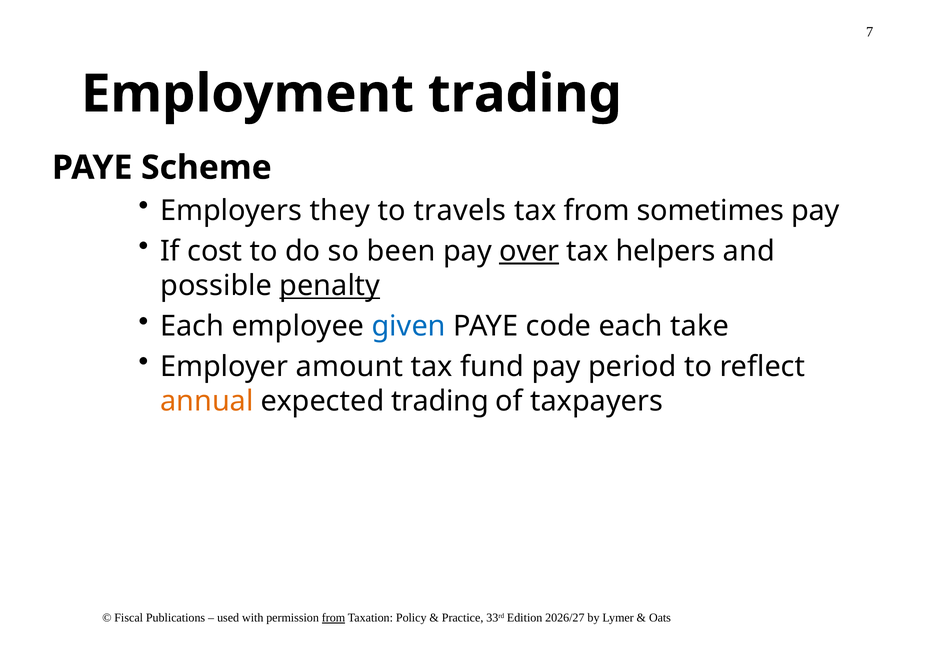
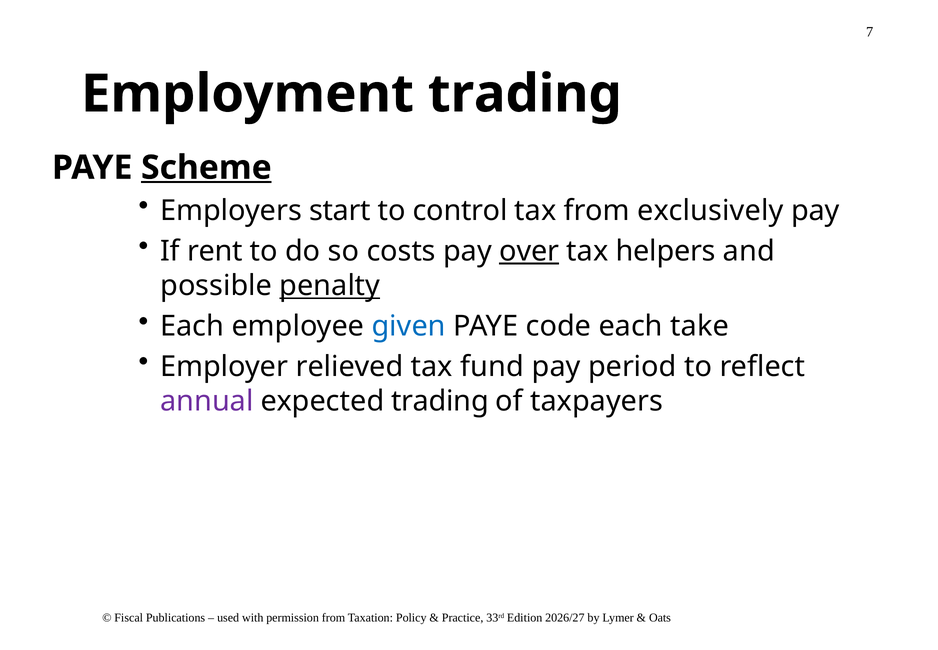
Scheme underline: none -> present
they: they -> start
travels: travels -> control
sometimes: sometimes -> exclusively
cost: cost -> rent
been: been -> costs
amount: amount -> relieved
annual colour: orange -> purple
from at (334, 617) underline: present -> none
